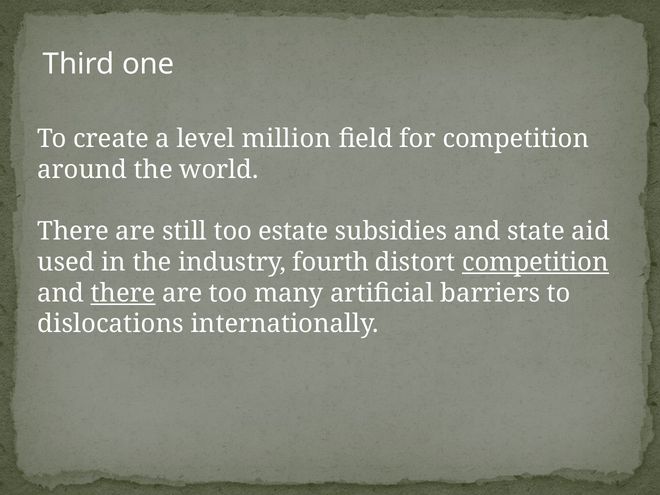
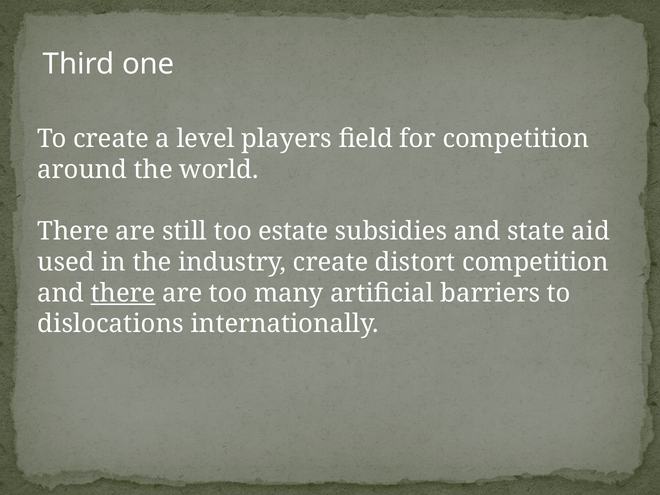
million: million -> players
industry fourth: fourth -> create
competition at (535, 262) underline: present -> none
